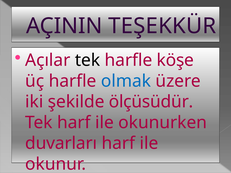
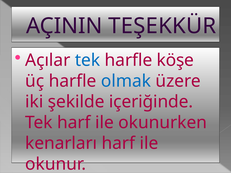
tek at (87, 60) colour: black -> blue
ölçüsüdür: ölçüsüdür -> içeriğinde
duvarları: duvarları -> kenarları
